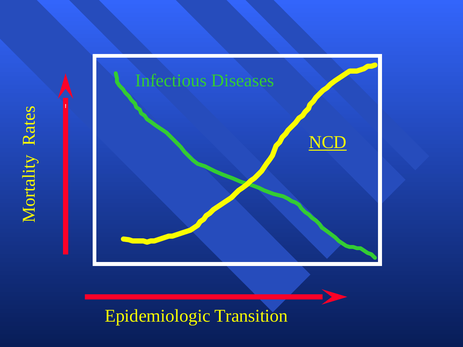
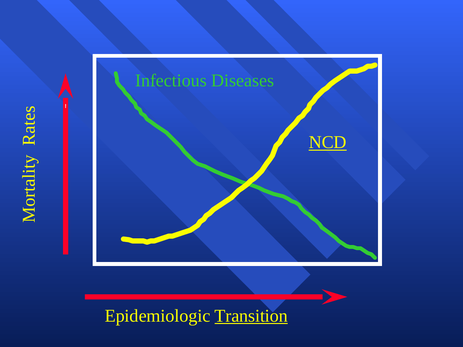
Transition underline: none -> present
